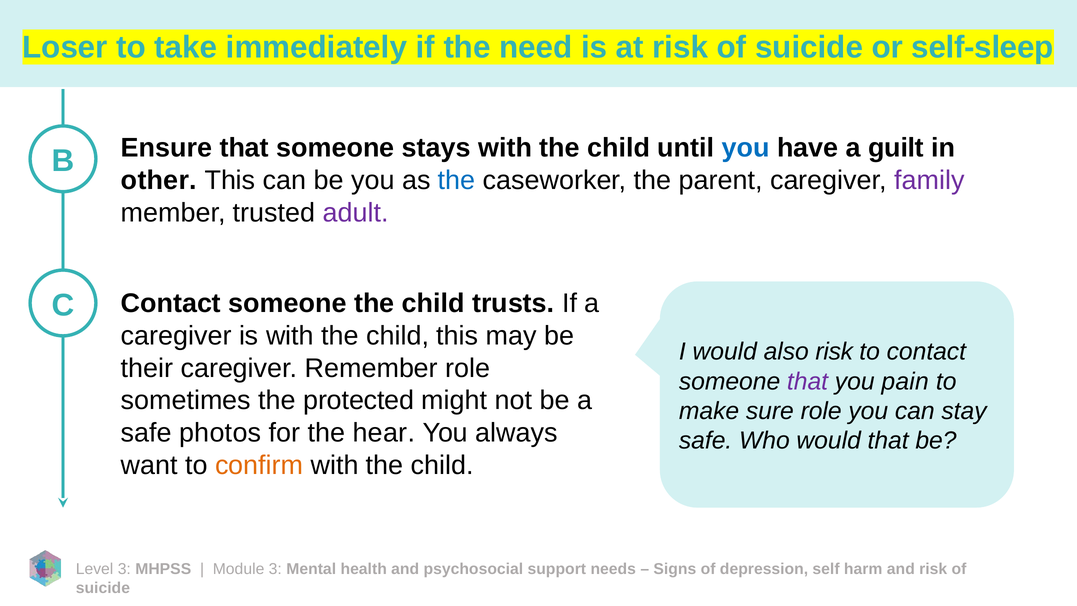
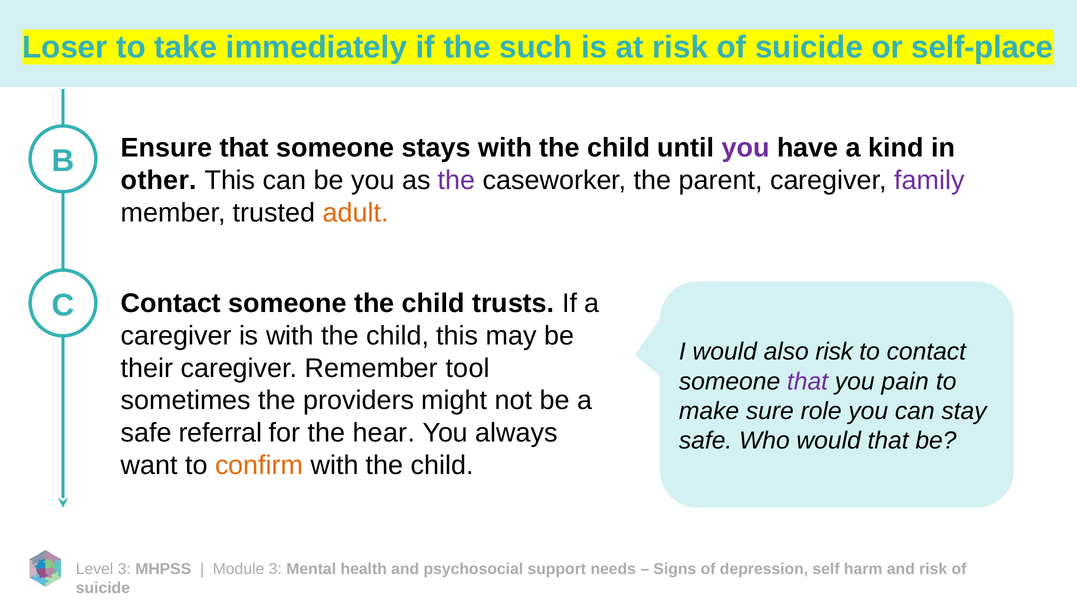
need: need -> such
self-sleep: self-sleep -> self-place
you at (746, 148) colour: blue -> purple
guilt: guilt -> kind
the at (457, 180) colour: blue -> purple
adult colour: purple -> orange
Remember role: role -> tool
protected: protected -> providers
photos: photos -> referral
